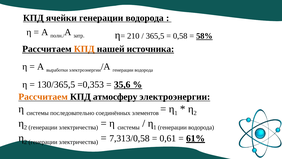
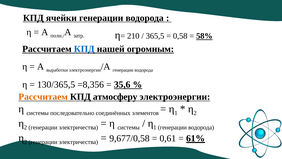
КПД at (84, 49) colour: orange -> blue
источника: источника -> огромным
=0,353: =0,353 -> =8,356
7,313/0,58: 7,313/0,58 -> 9,677/0,58
